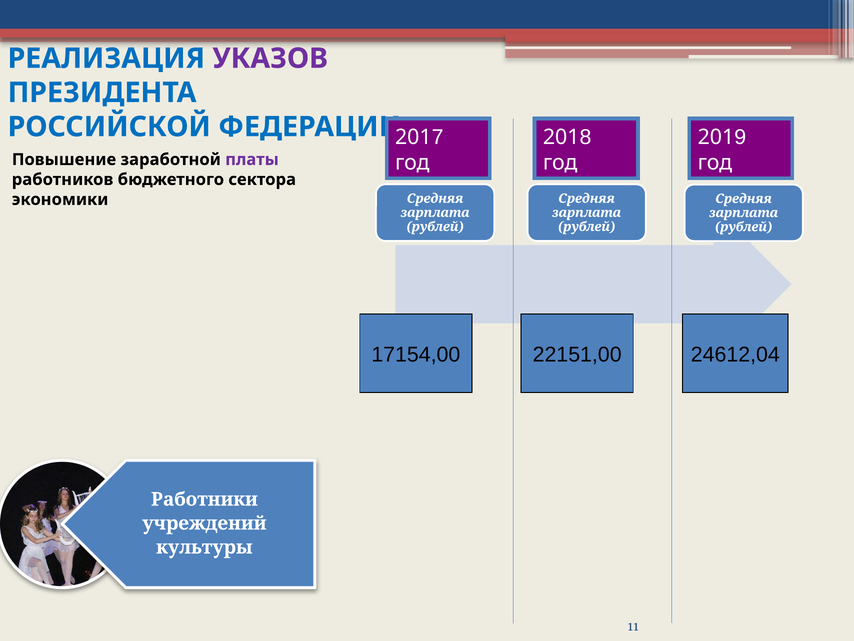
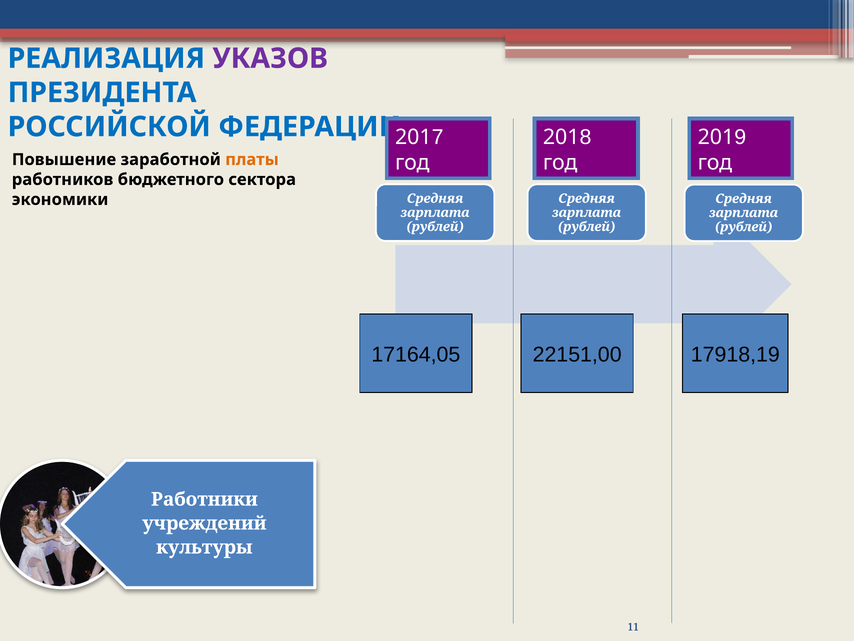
платы colour: purple -> orange
17154,00: 17154,00 -> 17164,05
24612,04: 24612,04 -> 17918,19
